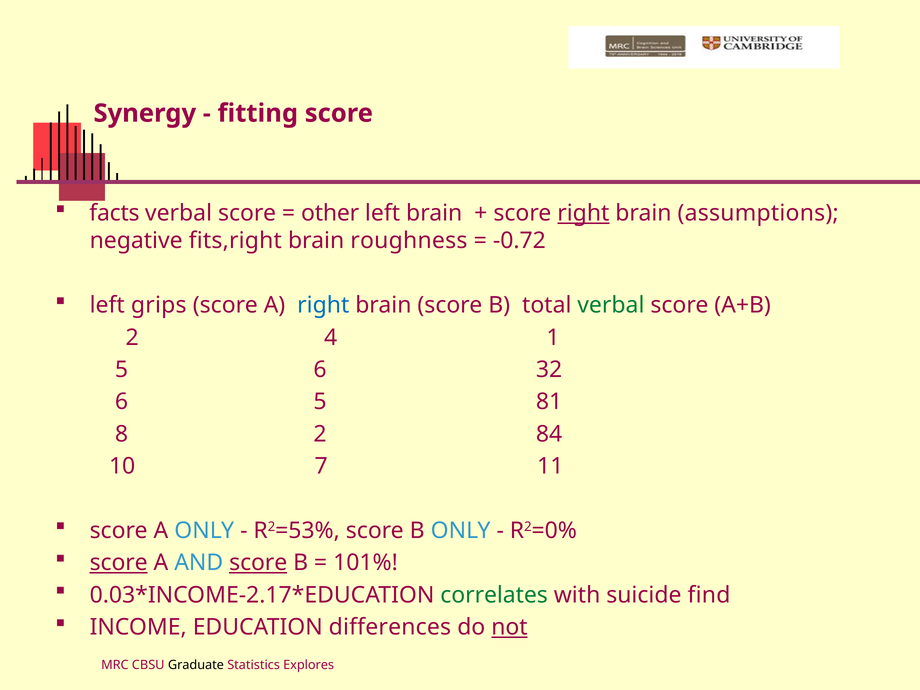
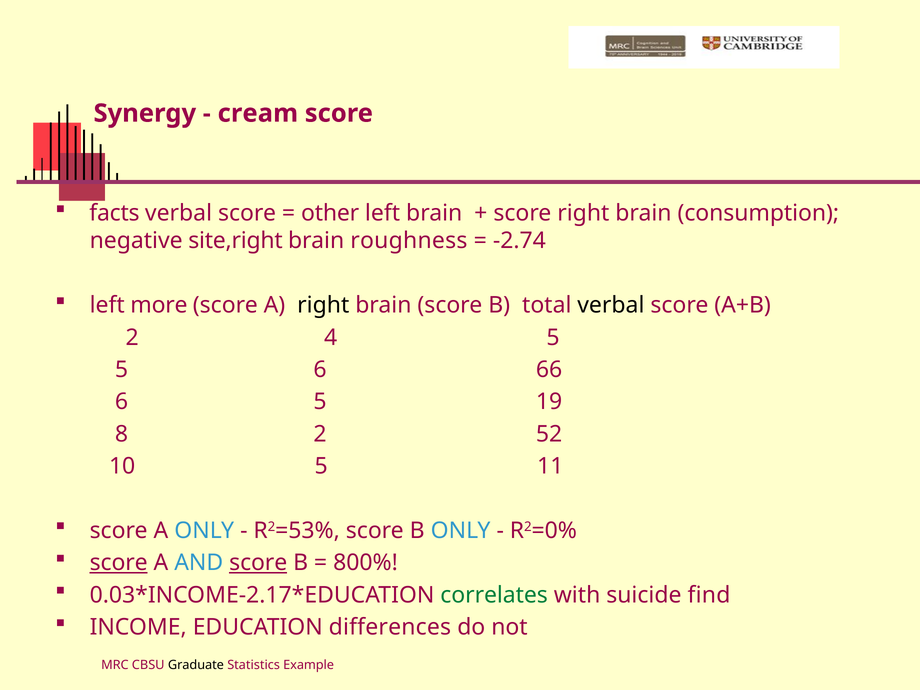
fitting: fitting -> cream
right at (583, 213) underline: present -> none
assumptions: assumptions -> consumption
fits,right: fits,right -> site,right
-0.72: -0.72 -> -2.74
grips: grips -> more
right at (323, 305) colour: blue -> black
verbal at (611, 305) colour: green -> black
4 1: 1 -> 5
32: 32 -> 66
81: 81 -> 19
84: 84 -> 52
10 7: 7 -> 5
101%: 101% -> 800%
not underline: present -> none
Explores: Explores -> Example
